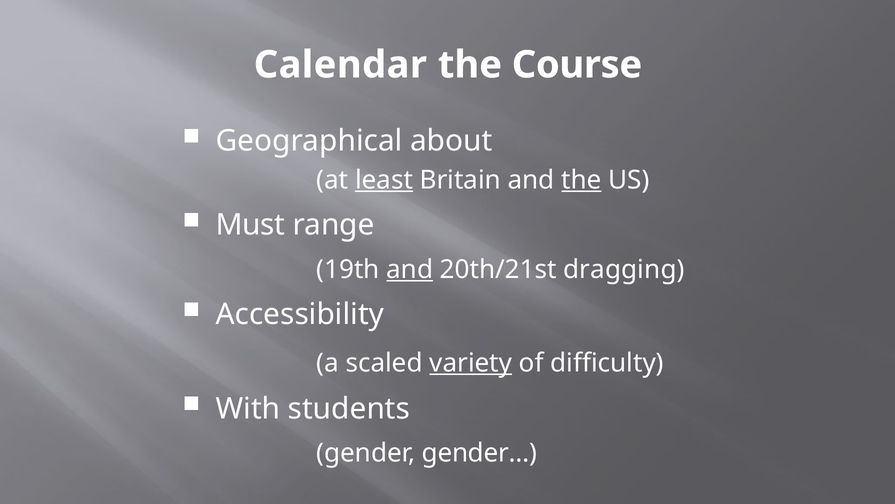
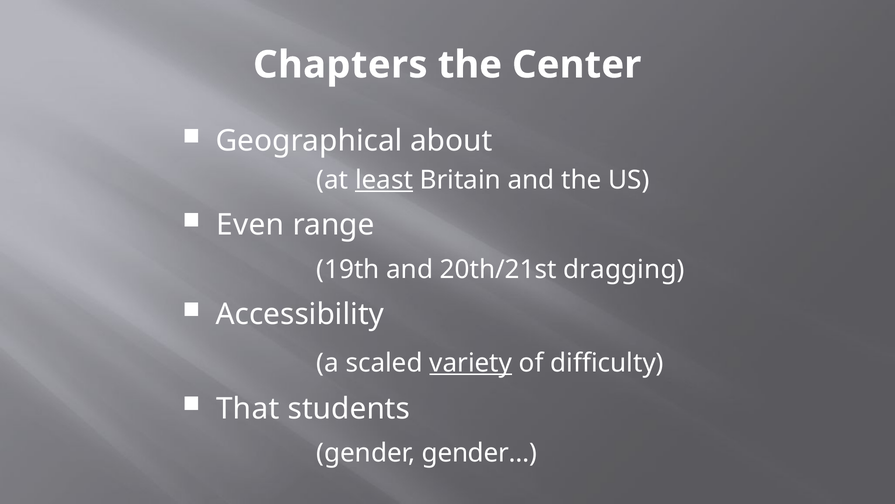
Calendar: Calendar -> Chapters
Course: Course -> Center
the at (581, 180) underline: present -> none
Must: Must -> Even
and at (410, 269) underline: present -> none
With: With -> That
